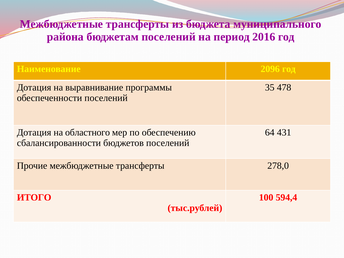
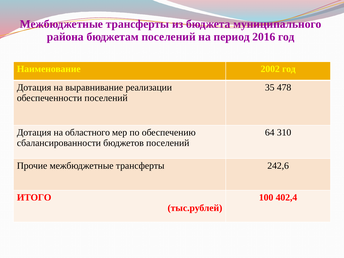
2096: 2096 -> 2002
программы: программы -> реализации
431: 431 -> 310
278,0: 278,0 -> 242,6
594,4: 594,4 -> 402,4
